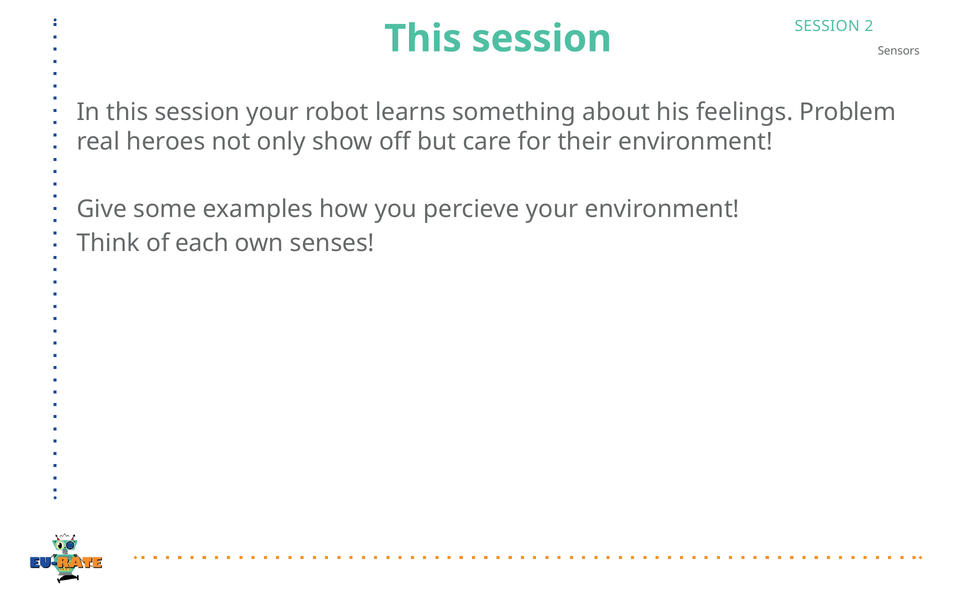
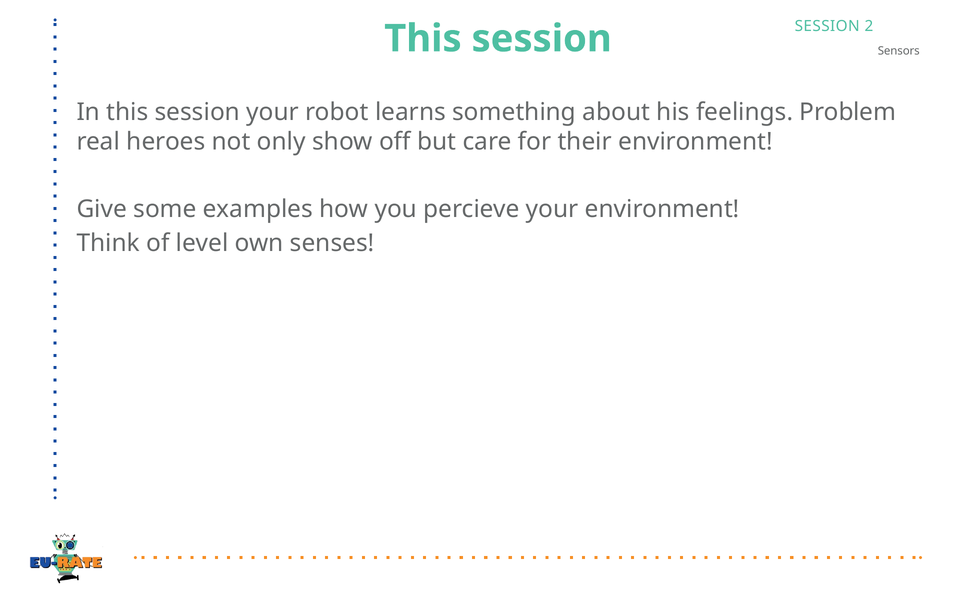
each: each -> level
